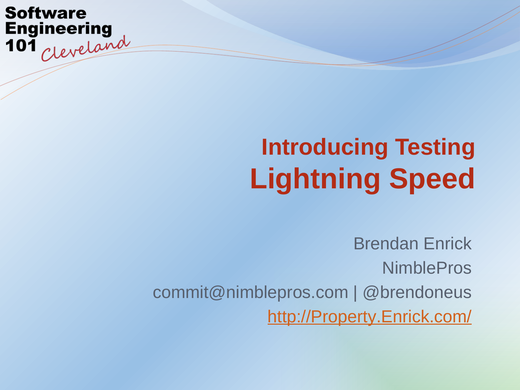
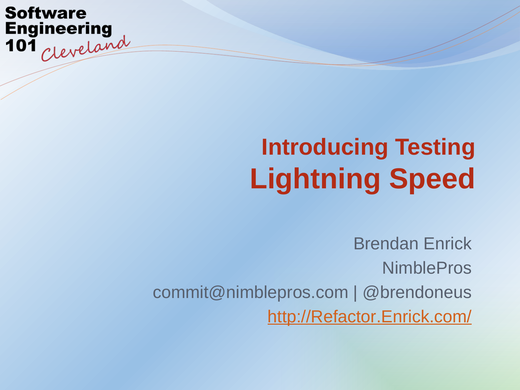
http://Property.Enrick.com/: http://Property.Enrick.com/ -> http://Refactor.Enrick.com/
